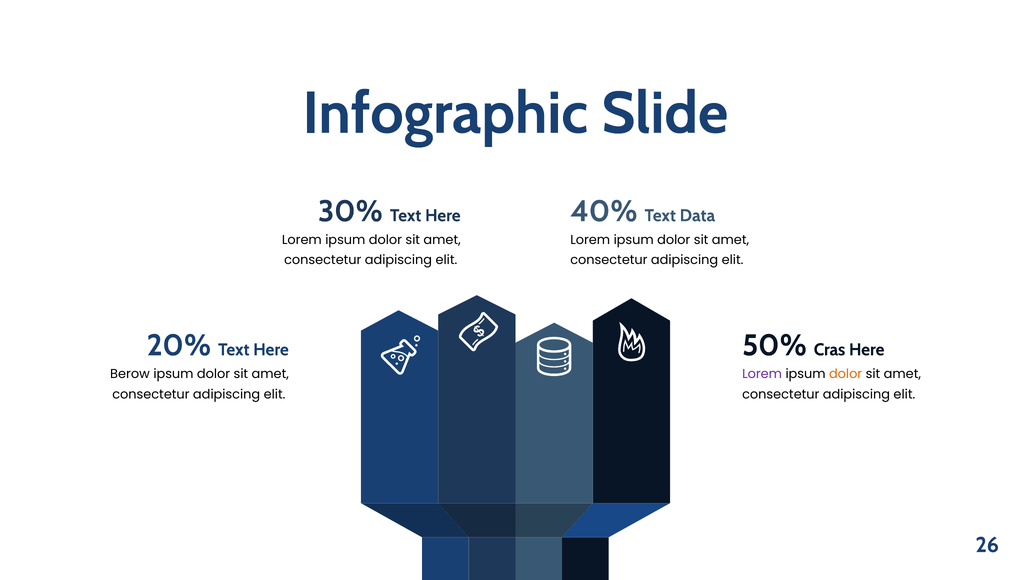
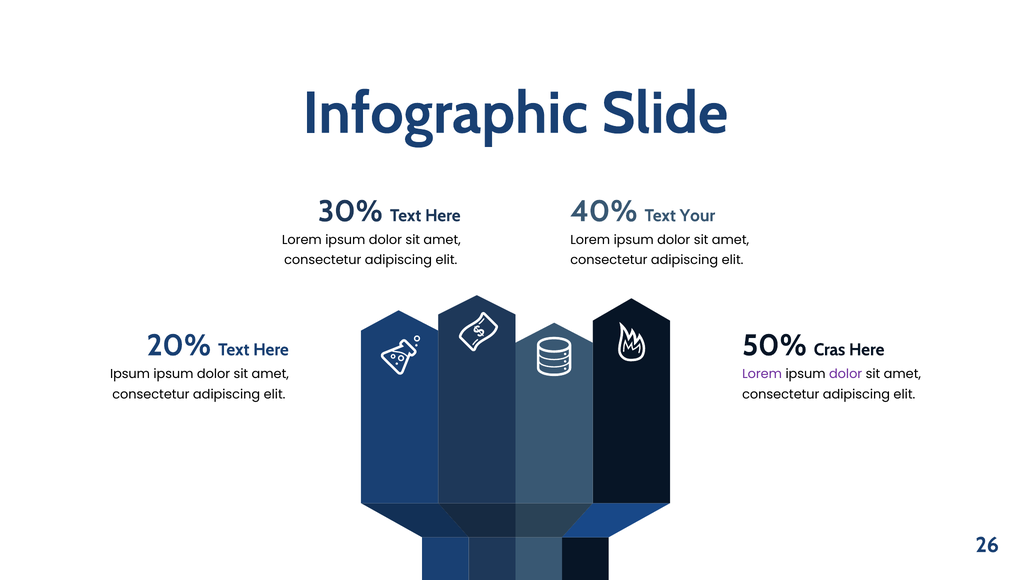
Data: Data -> Your
Berow at (130, 374): Berow -> Ipsum
dolor at (846, 374) colour: orange -> purple
